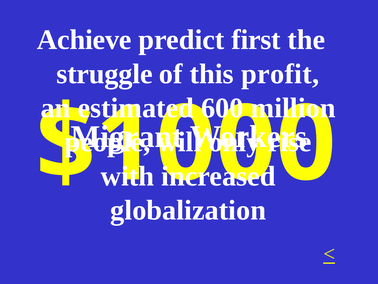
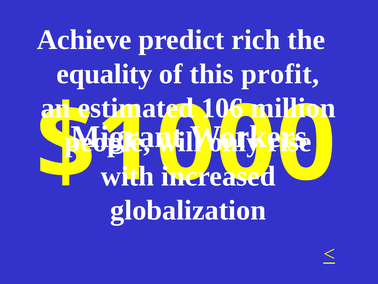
first: first -> rich
struggle: struggle -> equality
600: 600 -> 106
